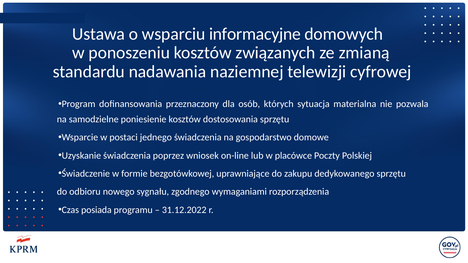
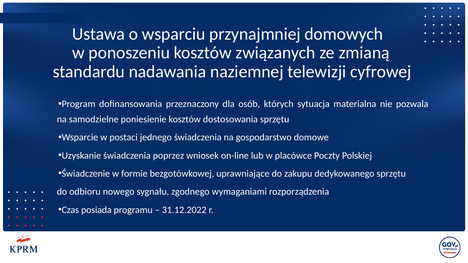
informacyjne: informacyjne -> przynajmniej
